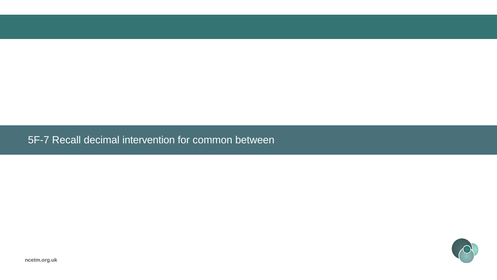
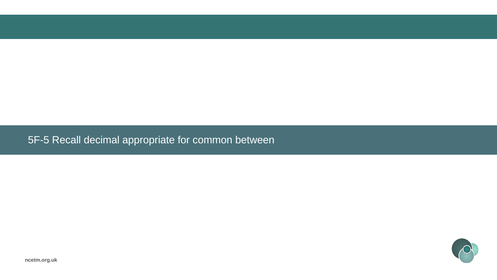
5F-7: 5F-7 -> 5F-5
intervention: intervention -> appropriate
